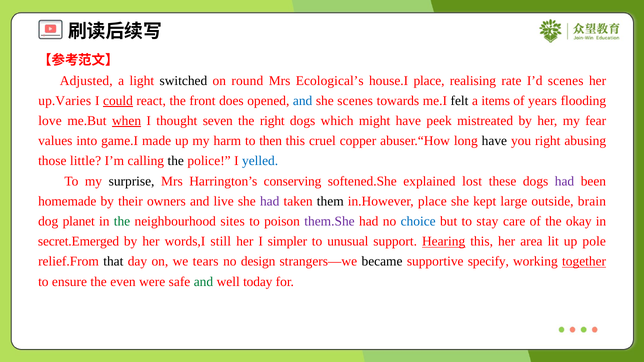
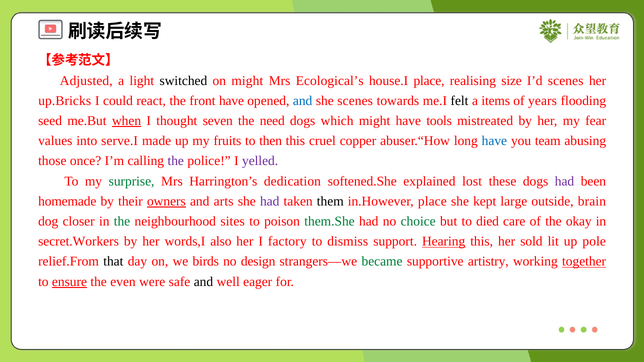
on round: round -> might
rate: rate -> size
up.Varies: up.Varies -> up.Bricks
could underline: present -> none
front does: does -> have
love: love -> seed
the right: right -> need
peek: peek -> tools
game.I: game.I -> serve.I
harm: harm -> fruits
have at (494, 141) colour: black -> blue
you right: right -> team
little: little -> once
the at (176, 161) colour: black -> purple
yelled colour: blue -> purple
surprise colour: black -> green
conserving: conserving -> dedication
owners underline: none -> present
live: live -> arts
planet: planet -> closer
them.She colour: purple -> green
choice colour: blue -> green
stay: stay -> died
secret.Emerged: secret.Emerged -> secret.Workers
still: still -> also
simpler: simpler -> factory
unusual: unusual -> dismiss
area: area -> sold
tears: tears -> birds
became colour: black -> green
specify: specify -> artistry
ensure underline: none -> present
and at (203, 282) colour: green -> black
today: today -> eager
